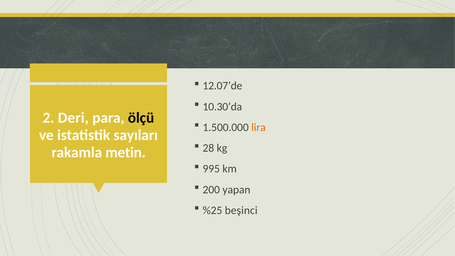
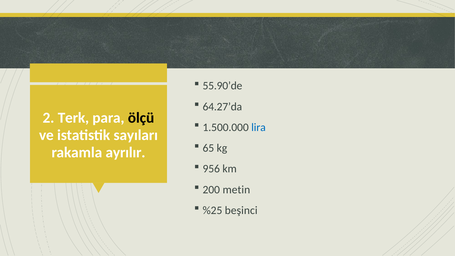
12.07’de: 12.07’de -> 55.90’de
10.30’da: 10.30’da -> 64.27’da
Deri: Deri -> Terk
lira colour: orange -> blue
28: 28 -> 65
metin: metin -> ayrılır
995: 995 -> 956
yapan: yapan -> metin
